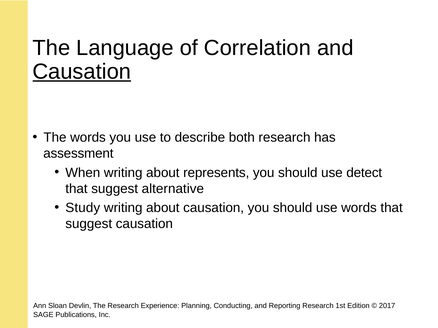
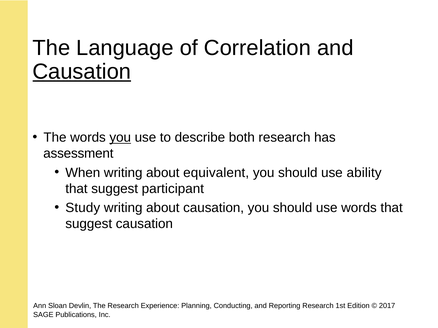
you at (120, 138) underline: none -> present
represents: represents -> equivalent
detect: detect -> ability
alternative: alternative -> participant
